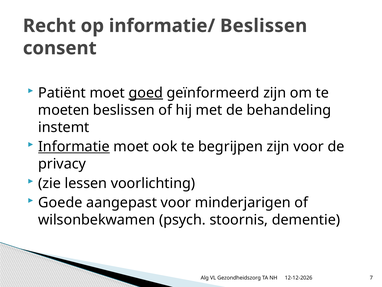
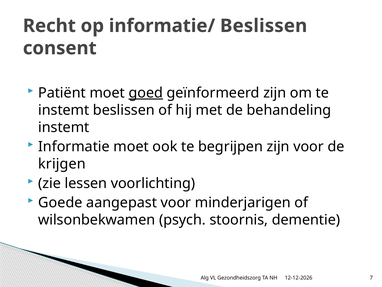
moeten at (64, 110): moeten -> instemt
Informatie underline: present -> none
privacy: privacy -> krijgen
